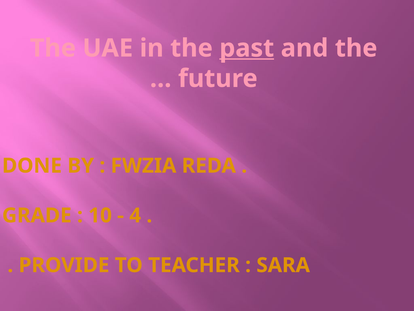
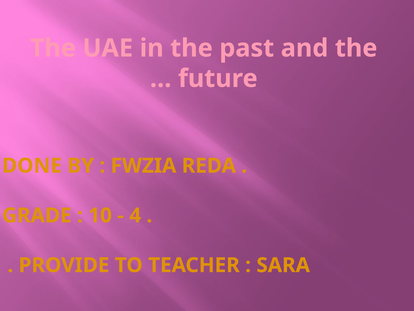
past underline: present -> none
